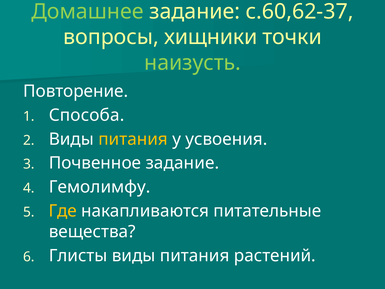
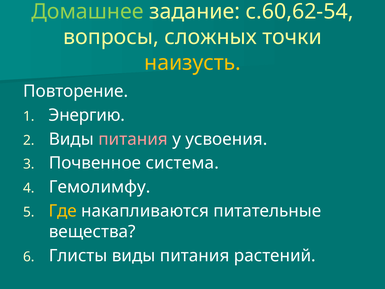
с.60,62-37: с.60,62-37 -> с.60,62-54
хищники: хищники -> сложных
наизусть colour: light green -> yellow
Способа: Способа -> Энергию
питания at (133, 139) colour: yellow -> pink
Почвенное задание: задание -> система
